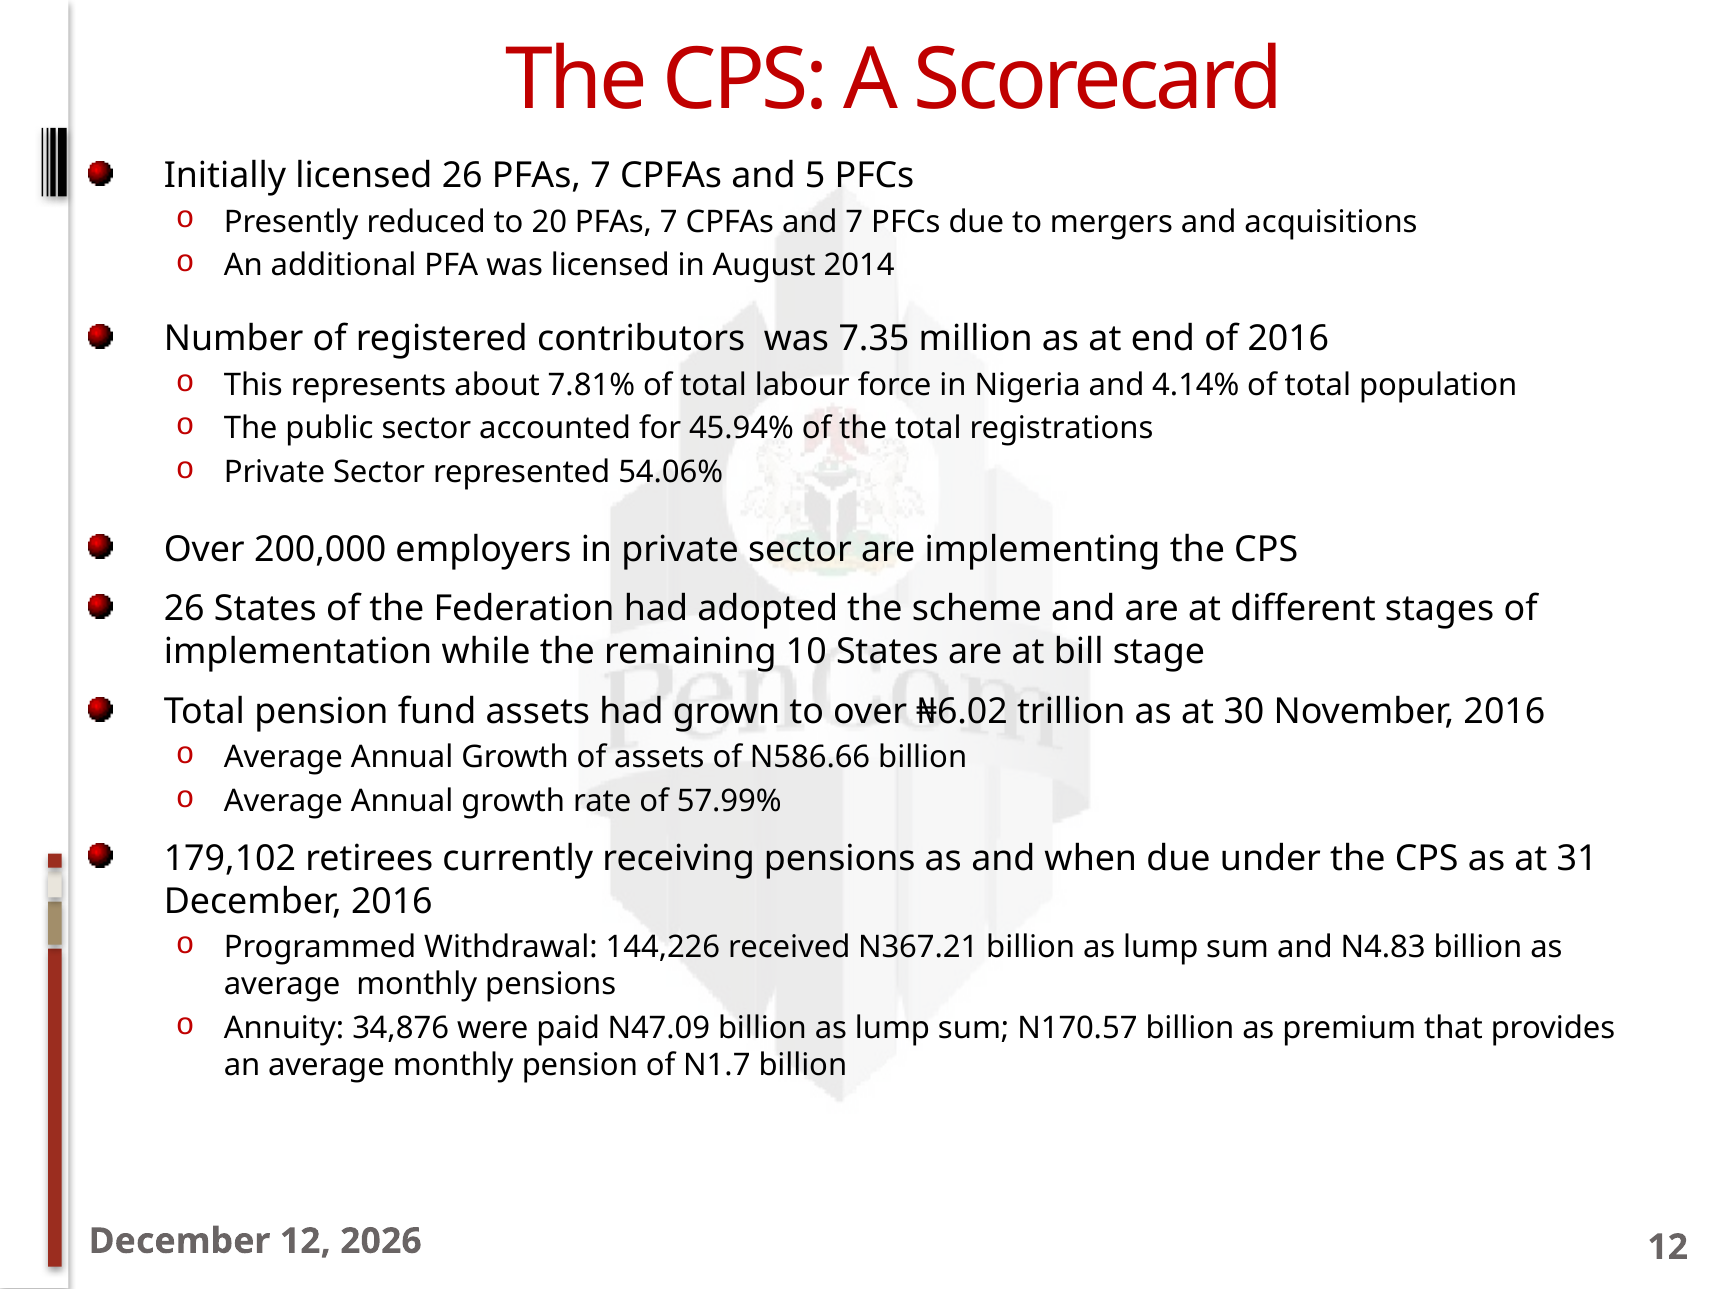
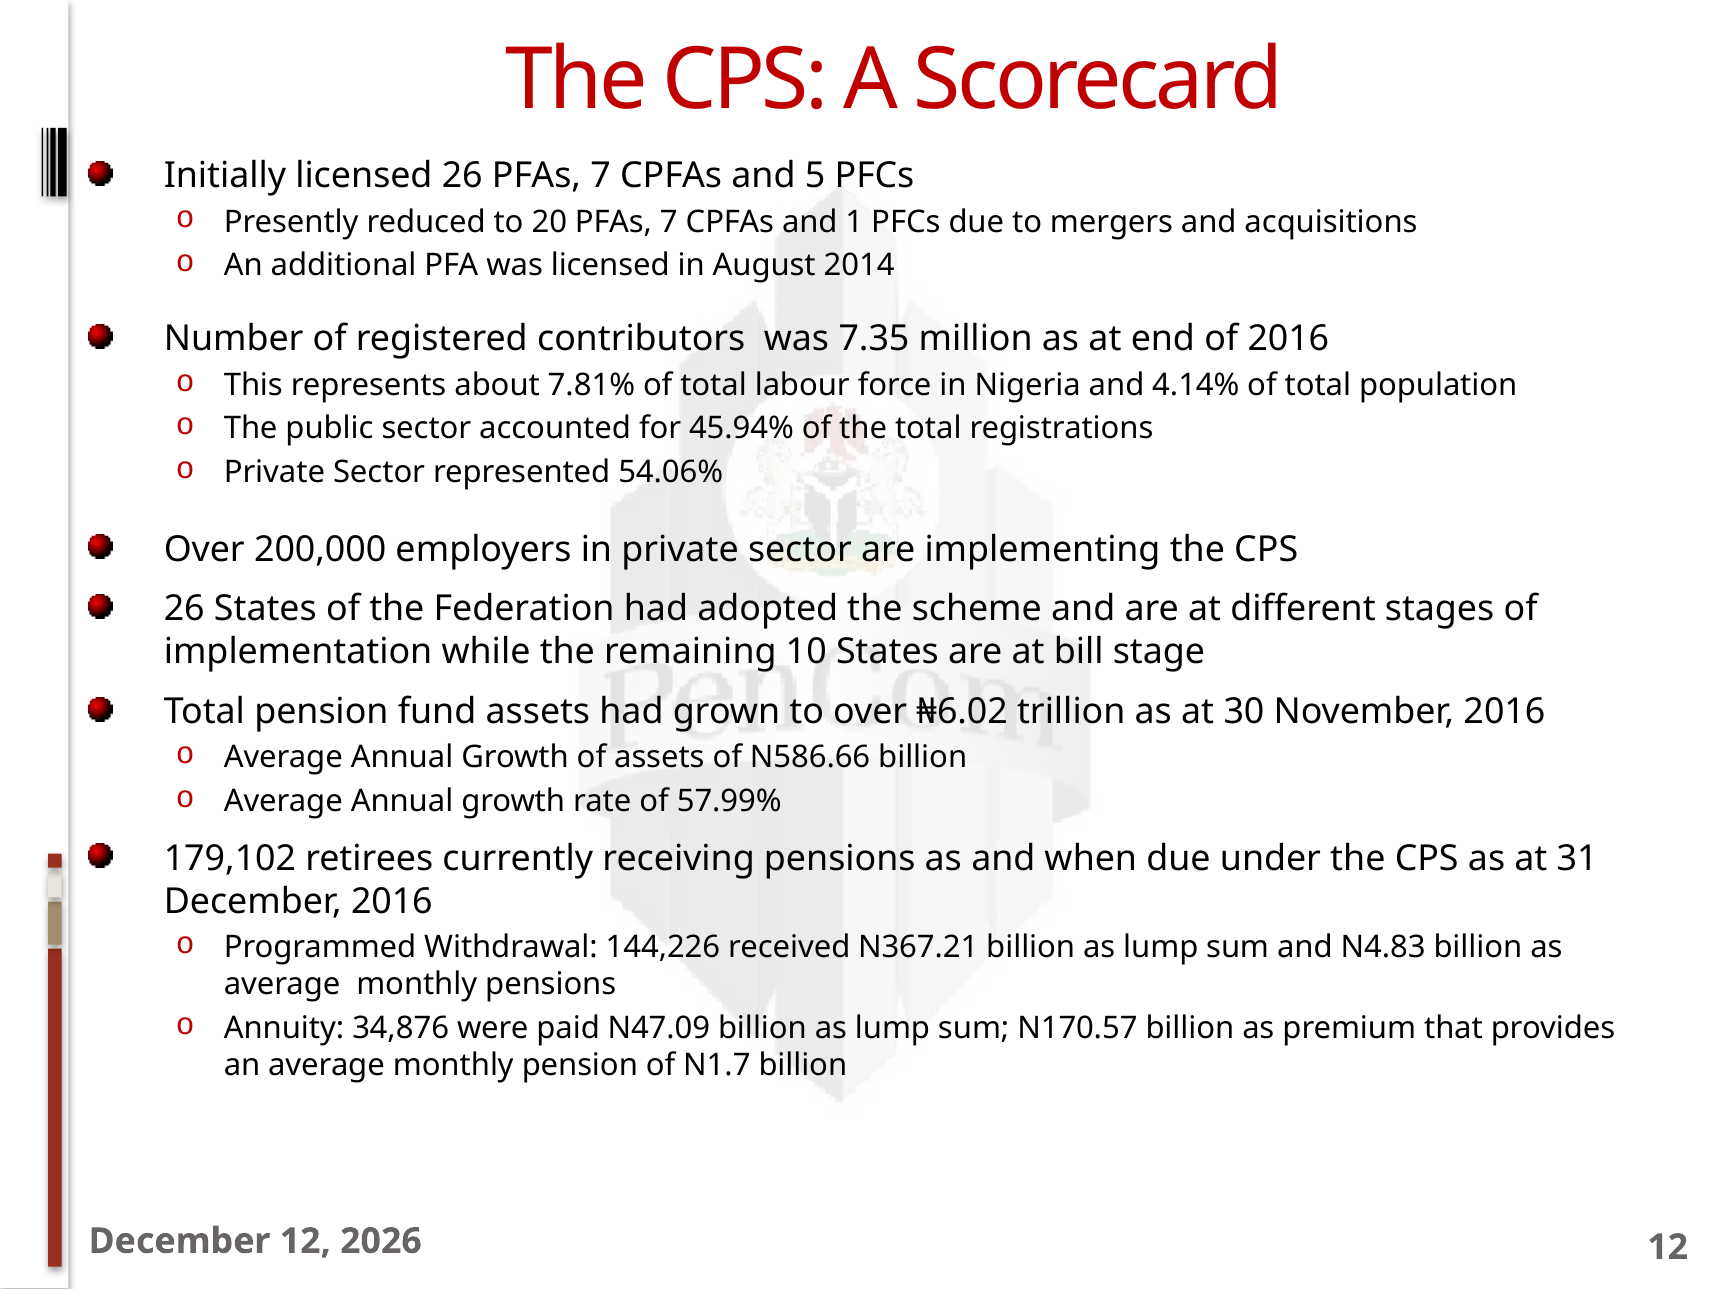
and 7: 7 -> 1
